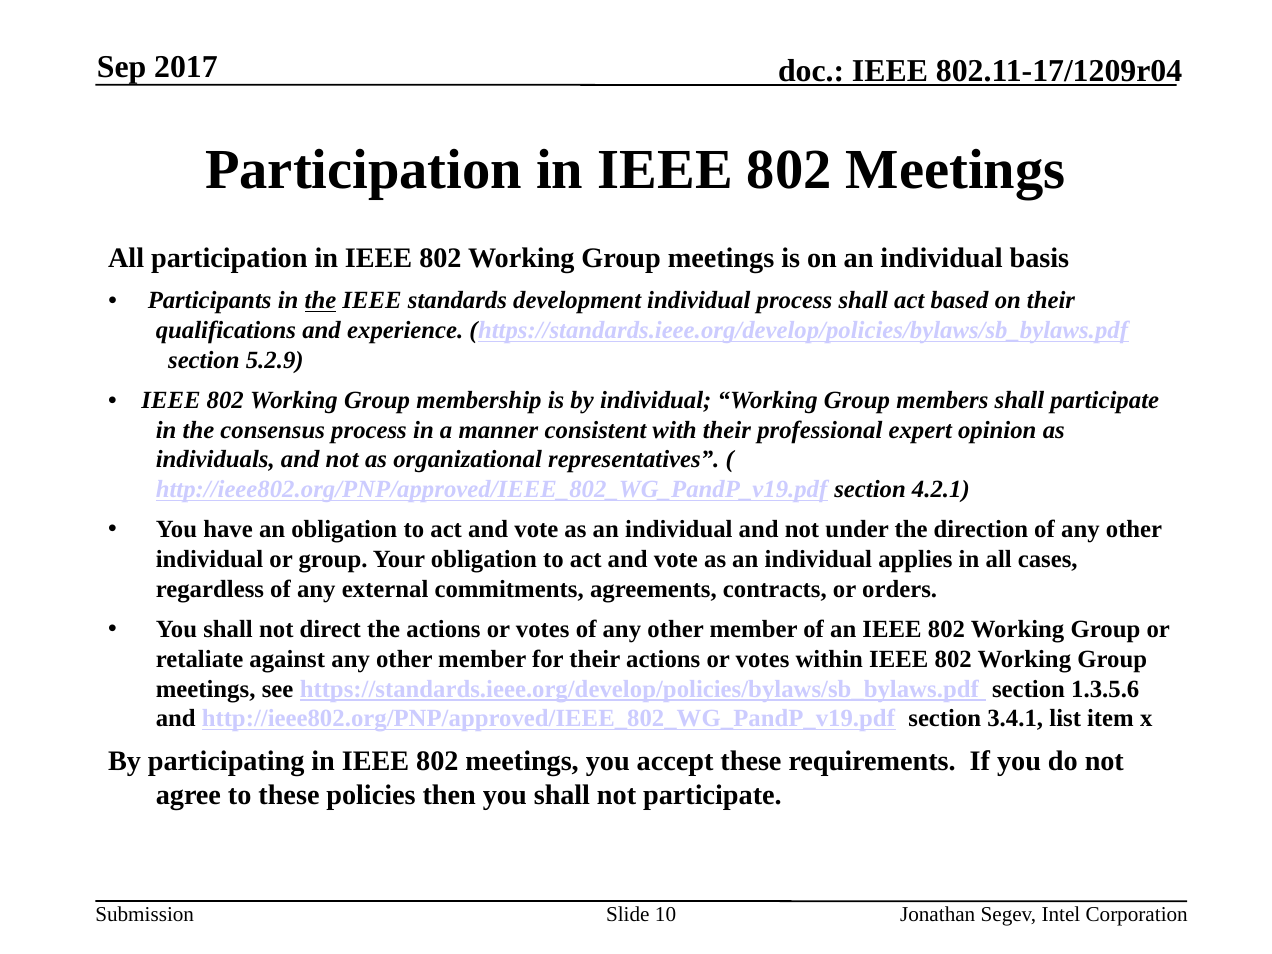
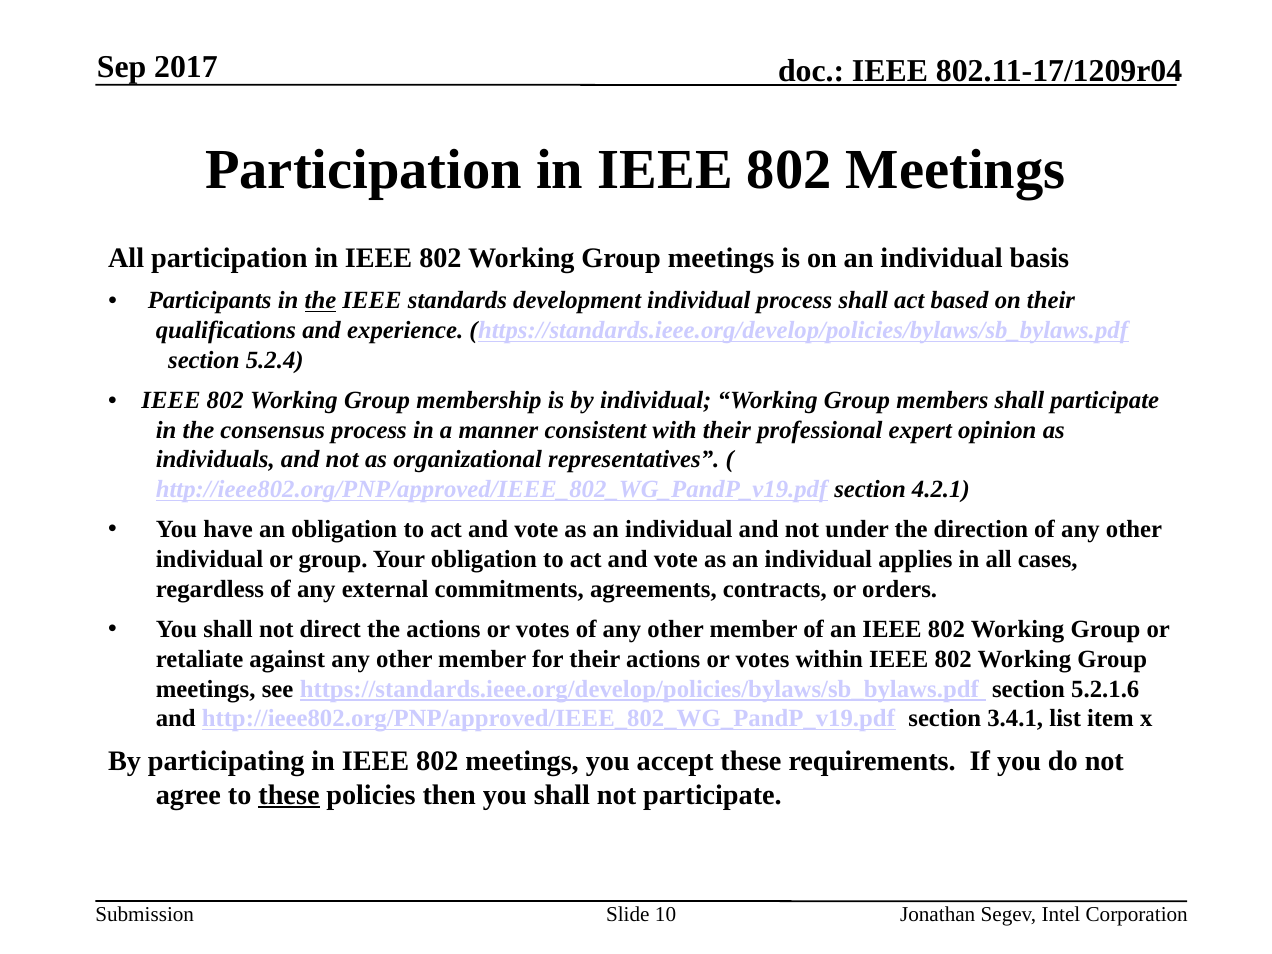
5.2.9: 5.2.9 -> 5.2.4
1.3.5.6: 1.3.5.6 -> 5.2.1.6
these at (289, 795) underline: none -> present
